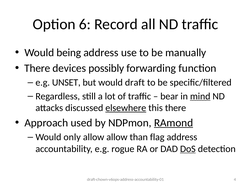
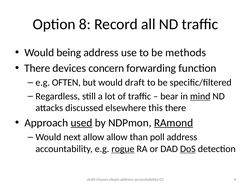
6: 6 -> 8
manually: manually -> methods
possibly: possibly -> concern
UNSET: UNSET -> OFTEN
elsewhere underline: present -> none
used underline: none -> present
only: only -> next
flag: flag -> poll
rogue underline: none -> present
